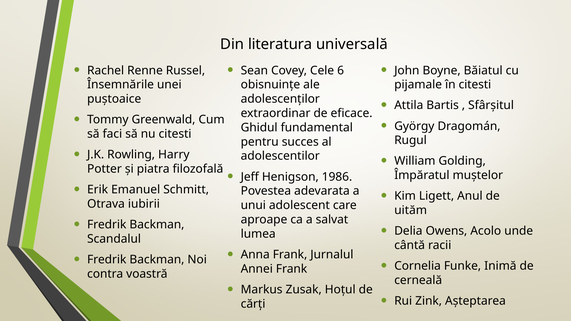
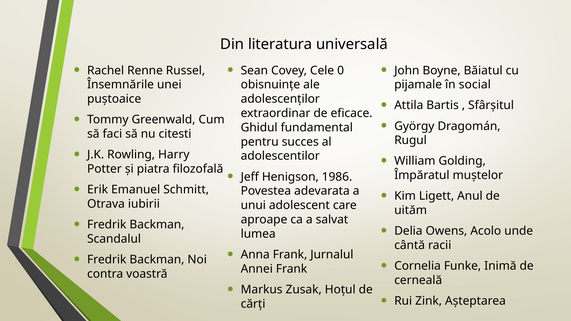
6: 6 -> 0
în citesti: citesti -> social
